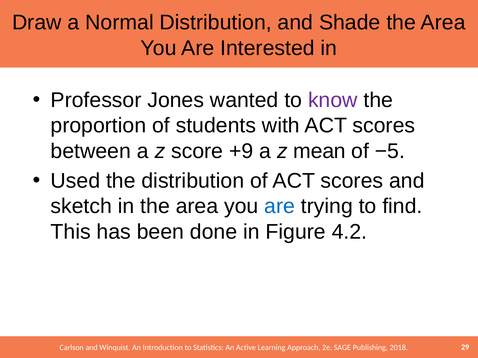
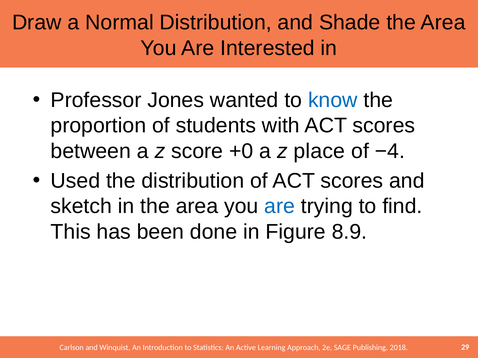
know colour: purple -> blue
+9: +9 -> +0
mean: mean -> place
−5: −5 -> −4
4.2: 4.2 -> 8.9
